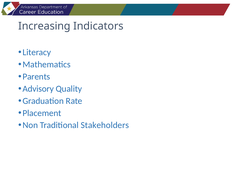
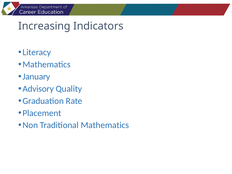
Parents: Parents -> January
Traditional Stakeholders: Stakeholders -> Mathematics
